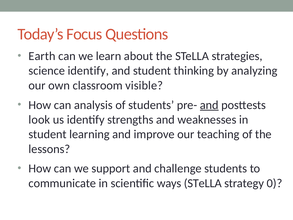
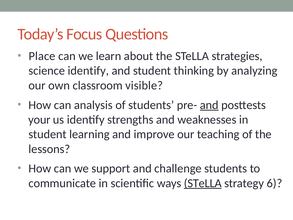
Earth: Earth -> Place
look: look -> your
STeLLA at (203, 183) underline: none -> present
0: 0 -> 6
